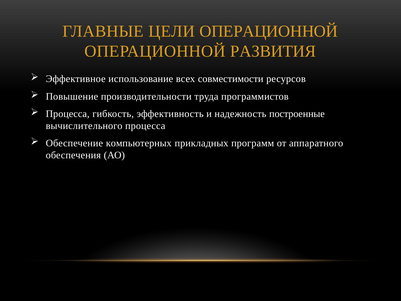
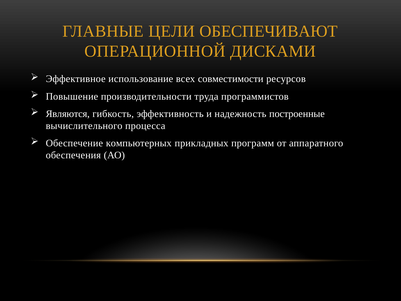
ЦЕЛИ ОПЕРАЦИОННОЙ: ОПЕРАЦИОННОЙ -> ОБЕСПЕЧИВАЮТ
РАЗВИТИЯ: РАЗВИТИЯ -> ДИСКАМИ
Процесса at (68, 114): Процесса -> Являются
